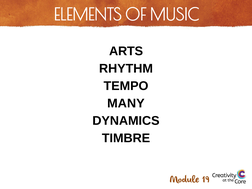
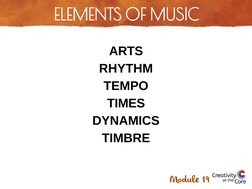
MANY: MANY -> TIMES
